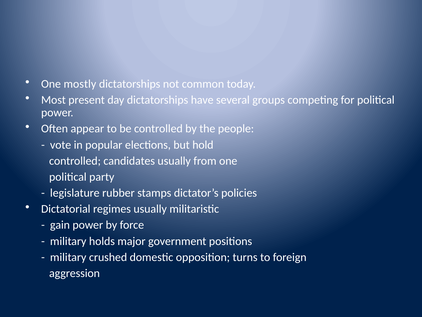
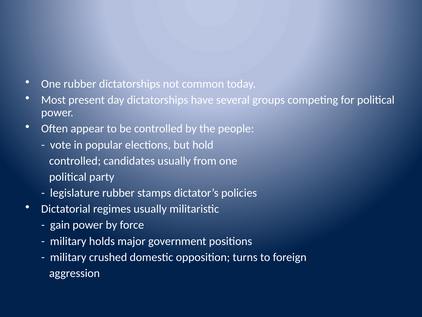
One mostly: mostly -> rubber
